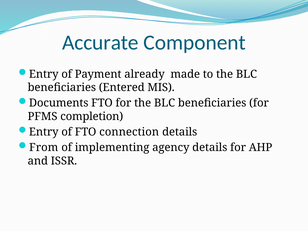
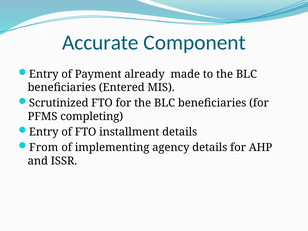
Documents: Documents -> Scrutinized
completion: completion -> completing
connection: connection -> installment
